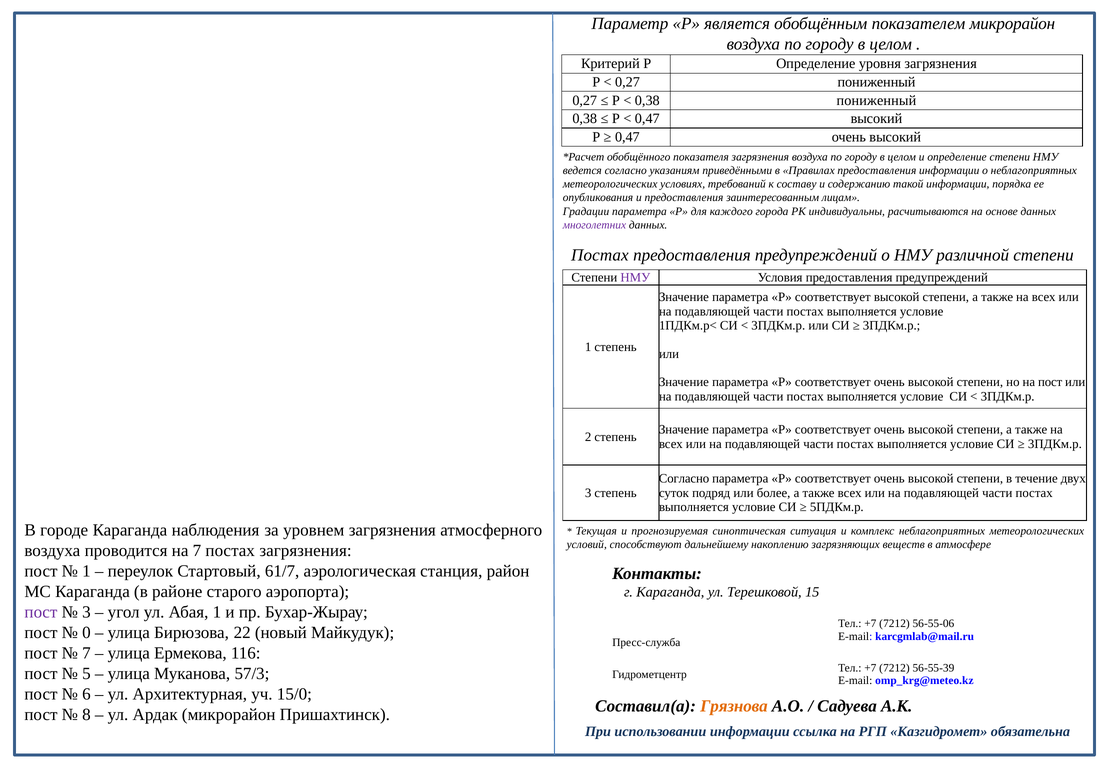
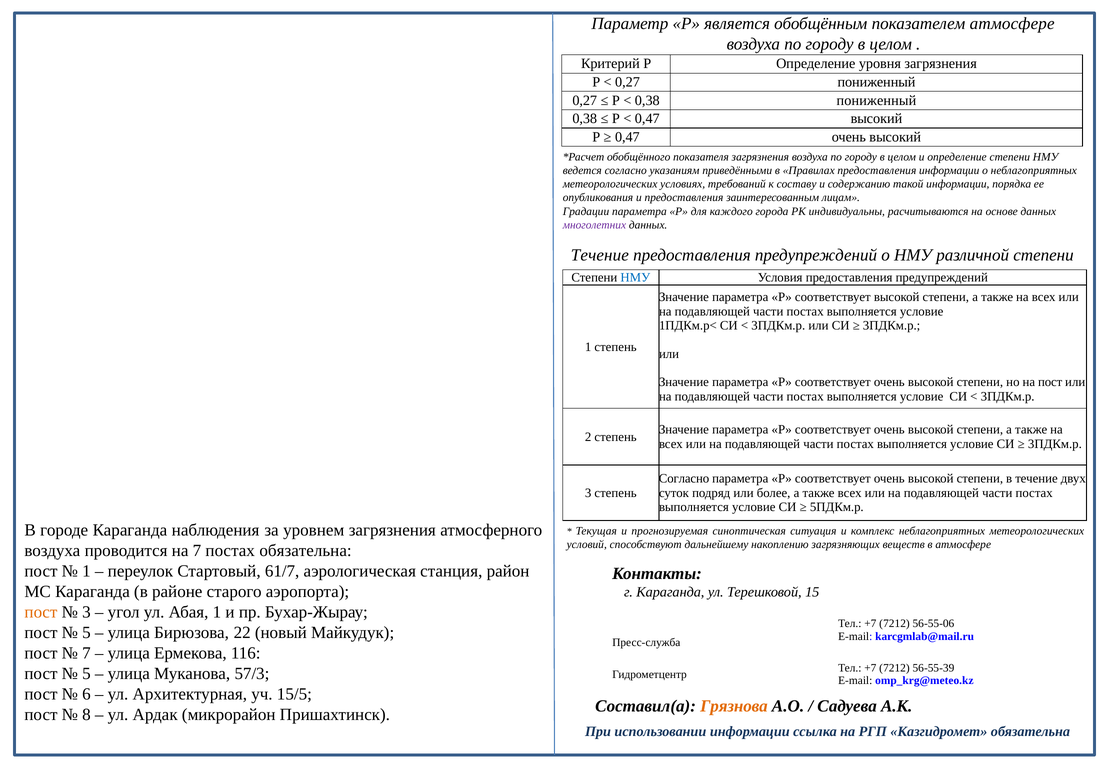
показателем микрорайон: микрорайон -> атмосфере
Постах at (600, 255): Постах -> Течение
НМУ at (635, 277) colour: purple -> blue
постах загрязнения: загрязнения -> обязательна
пост at (41, 612) colour: purple -> orange
0 at (86, 632): 0 -> 5
15/0: 15/0 -> 15/5
